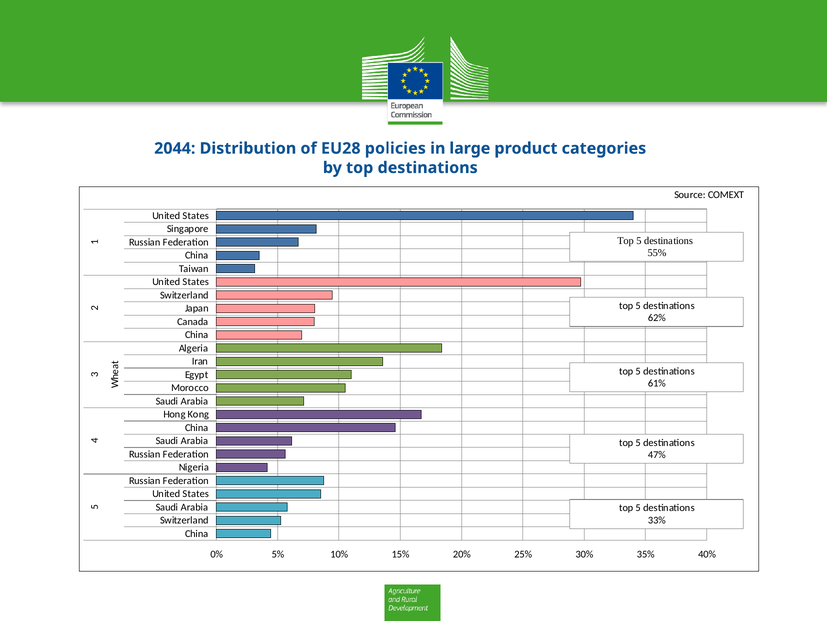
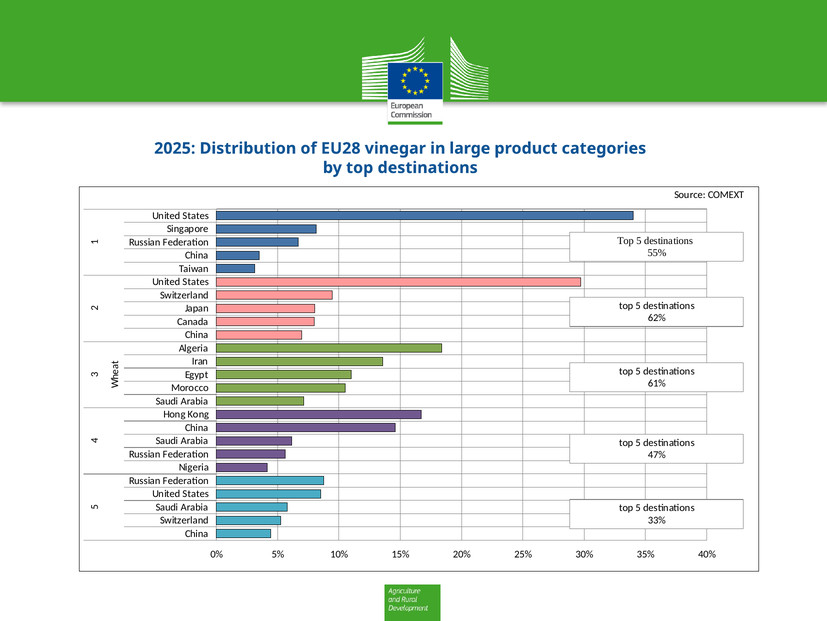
2044: 2044 -> 2025
policies: policies -> vinegar
